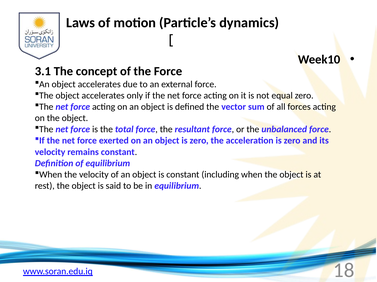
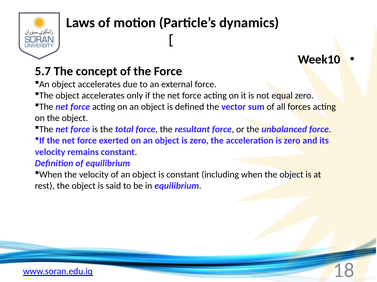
3.1: 3.1 -> 5.7
